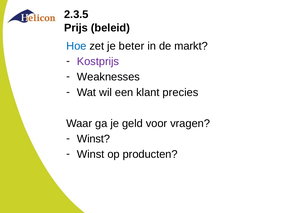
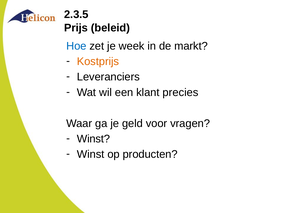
beter: beter -> week
Kostprijs colour: purple -> orange
Weaknesses: Weaknesses -> Leveranciers
